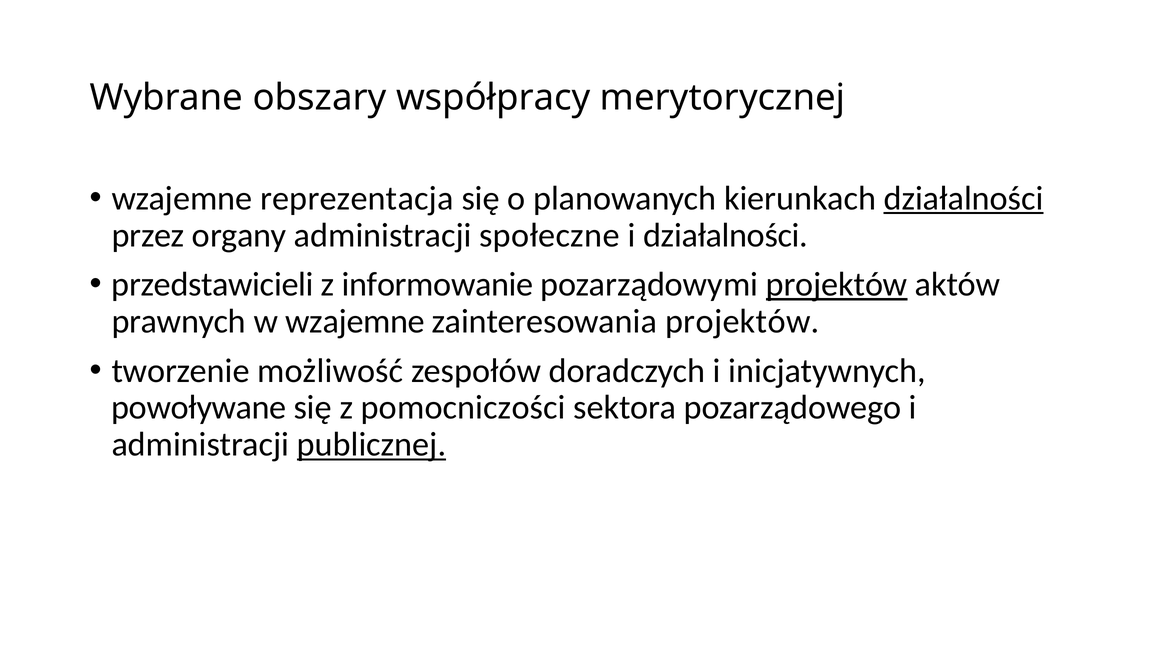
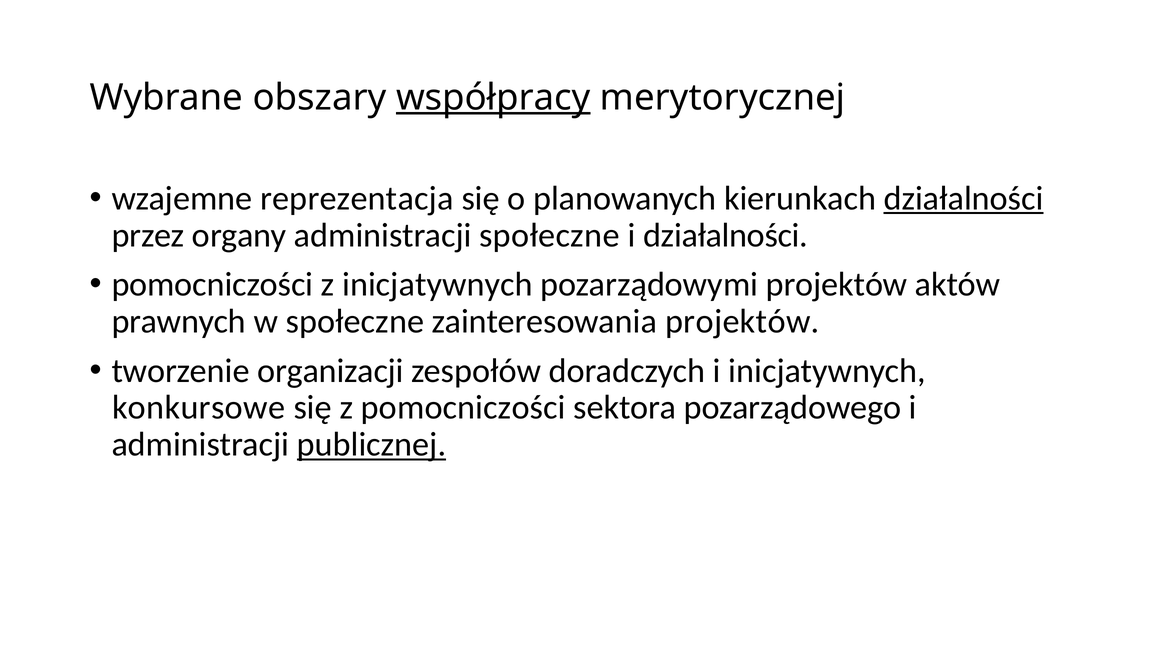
współpracy underline: none -> present
przedstawicieli at (213, 285): przedstawicieli -> pomocniczości
z informowanie: informowanie -> inicjatywnych
projektów at (837, 285) underline: present -> none
w wzajemne: wzajemne -> społeczne
możliwość: możliwość -> organizacji
powoływane: powoływane -> konkursowe
